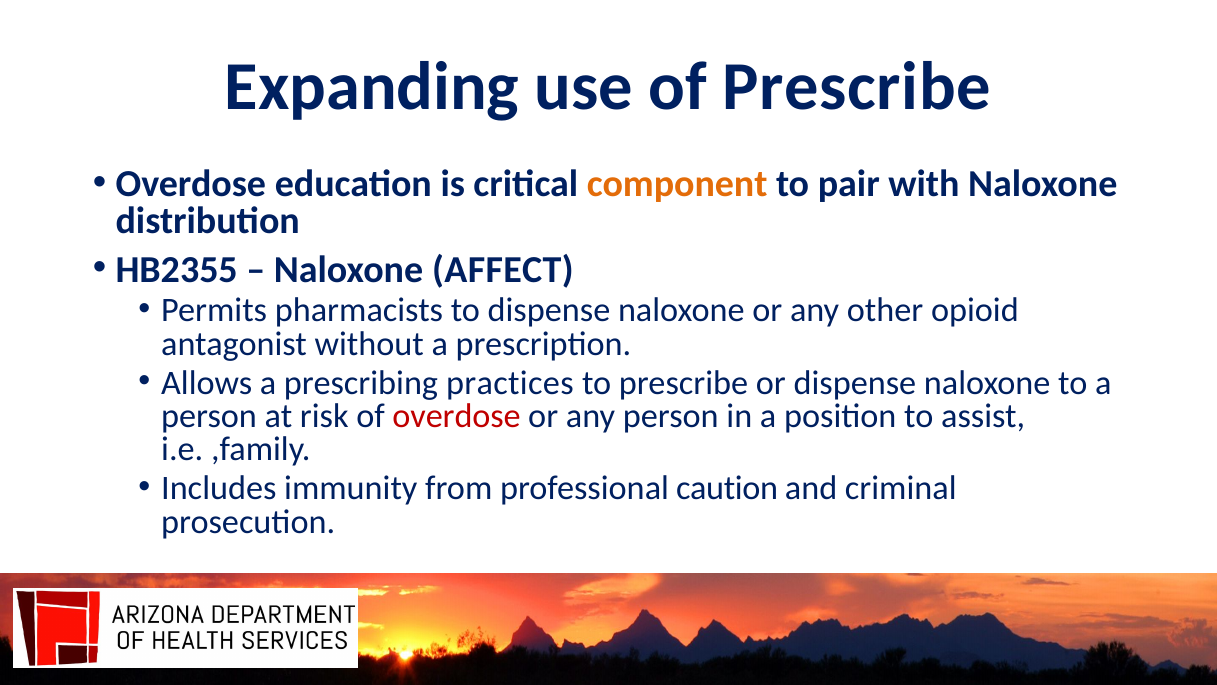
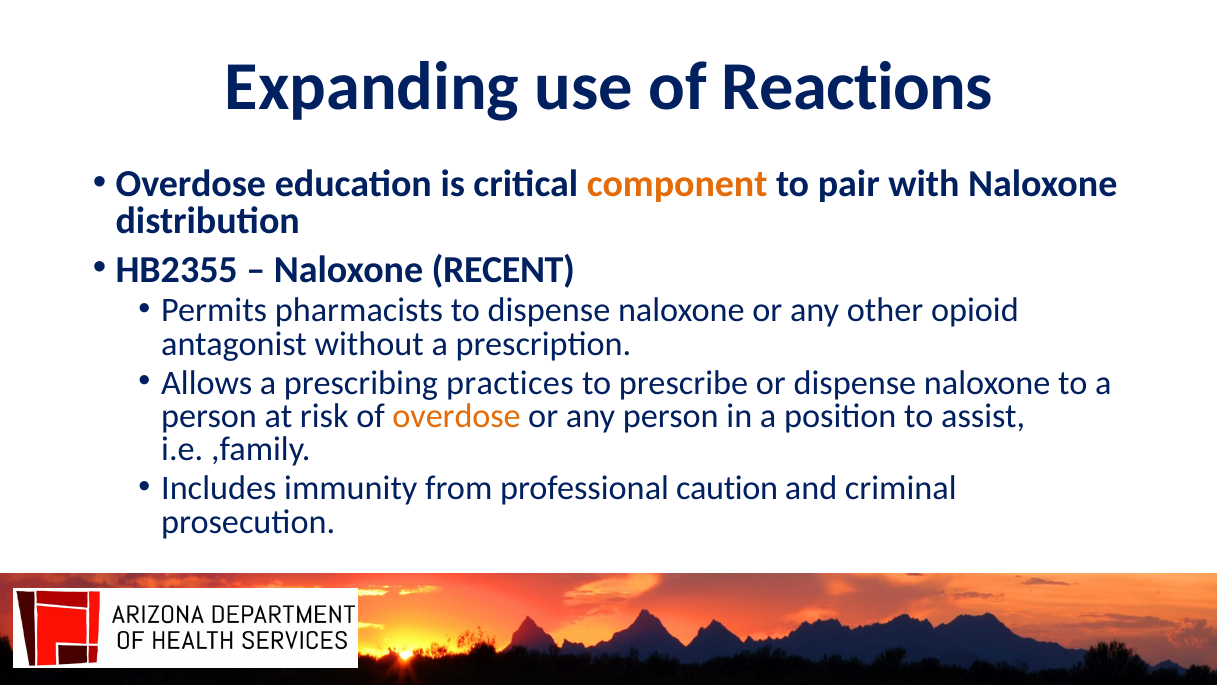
of Prescribe: Prescribe -> Reactions
AFFECT: AFFECT -> RECENT
overdose at (457, 416) colour: red -> orange
